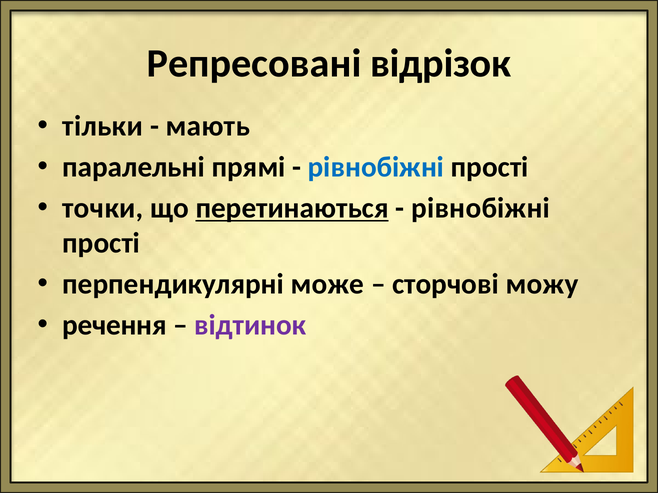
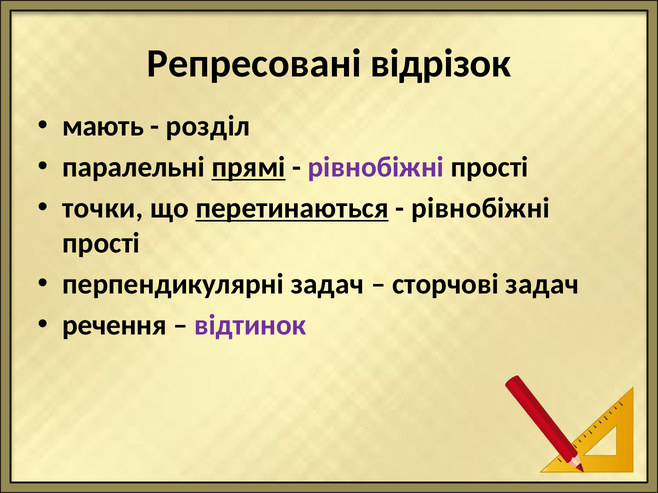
тільки: тільки -> мають
мають: мають -> розділ
прямі underline: none -> present
рівнобіжні at (376, 167) colour: blue -> purple
перпендикулярні може: може -> задач
сторчові можу: можу -> задач
